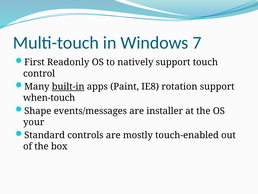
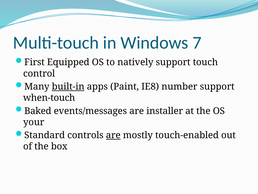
Readonly: Readonly -> Equipped
rotation: rotation -> number
Shape: Shape -> Baked
are at (113, 135) underline: none -> present
